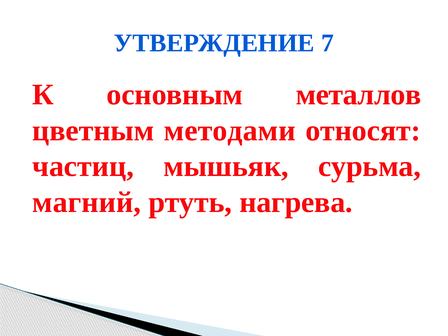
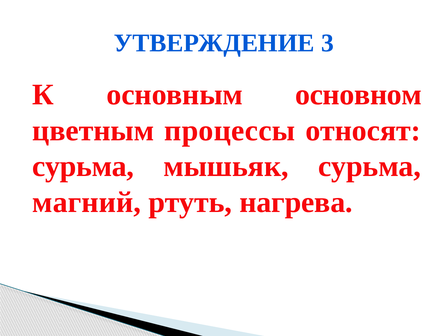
7: 7 -> 3
металлов: металлов -> основном
методами: методами -> процессы
частиц at (83, 166): частиц -> сурьма
